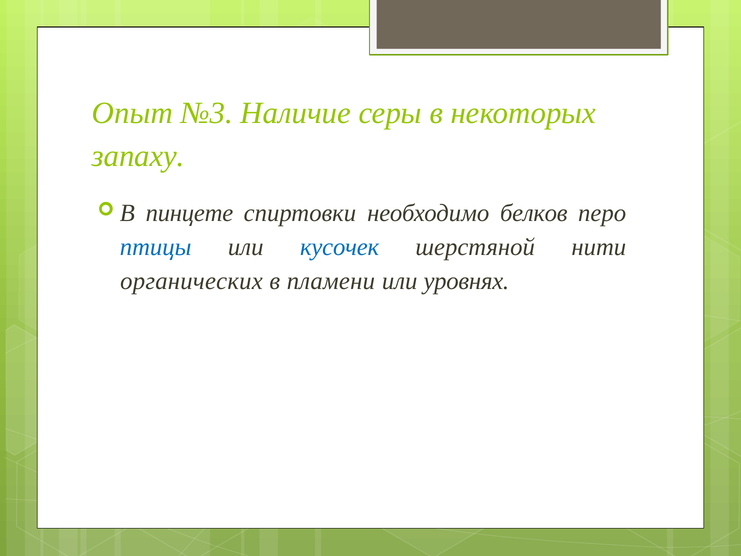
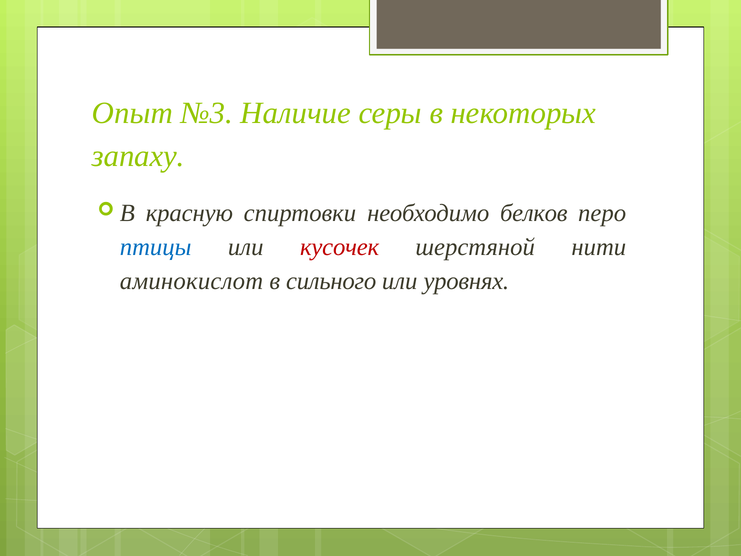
пинцете: пинцете -> красную
кусочек colour: blue -> red
органических: органических -> аминокислот
пламени: пламени -> сильного
